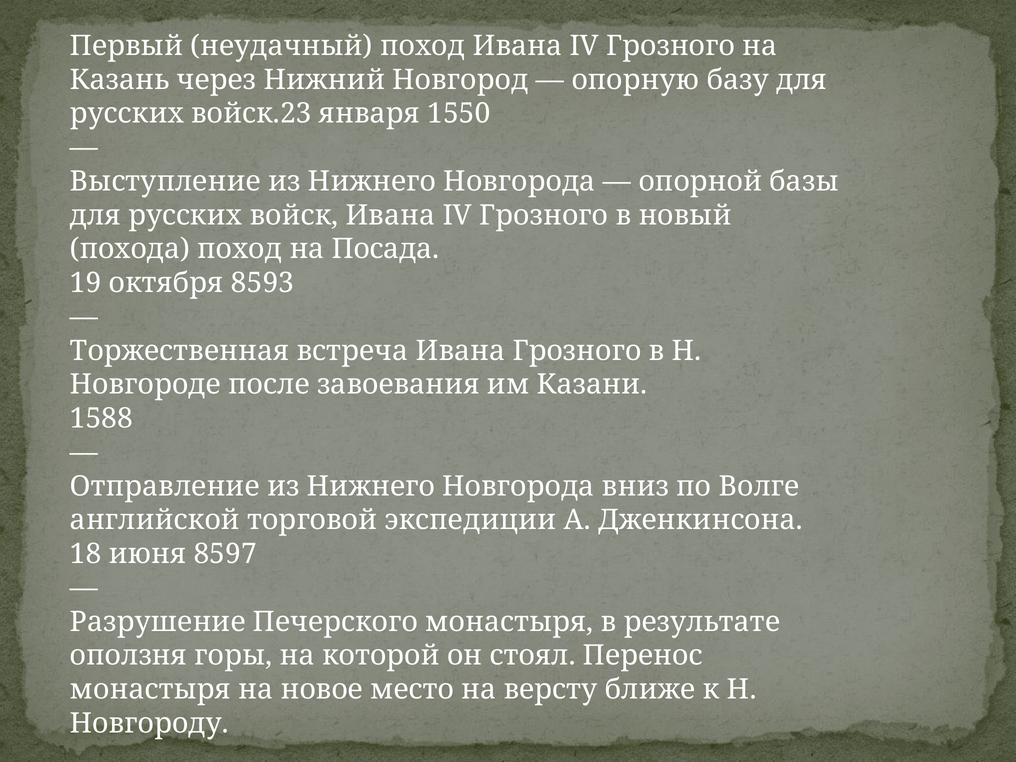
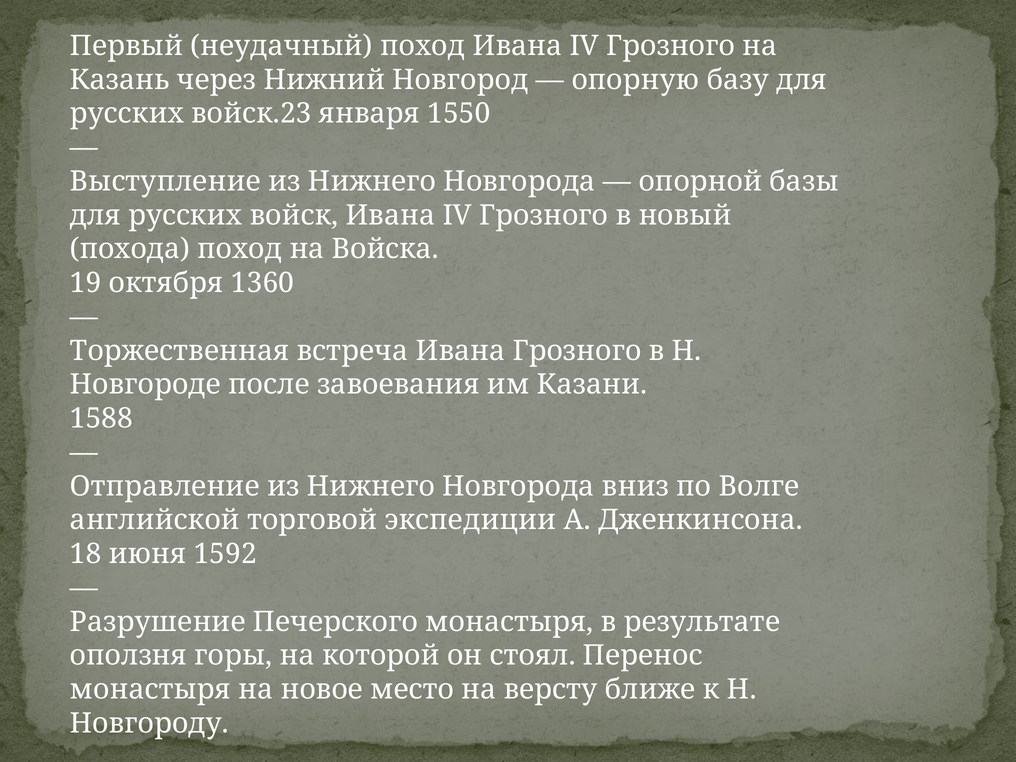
Посада: Посада -> Войска
8593: 8593 -> 1360
8597: 8597 -> 1592
